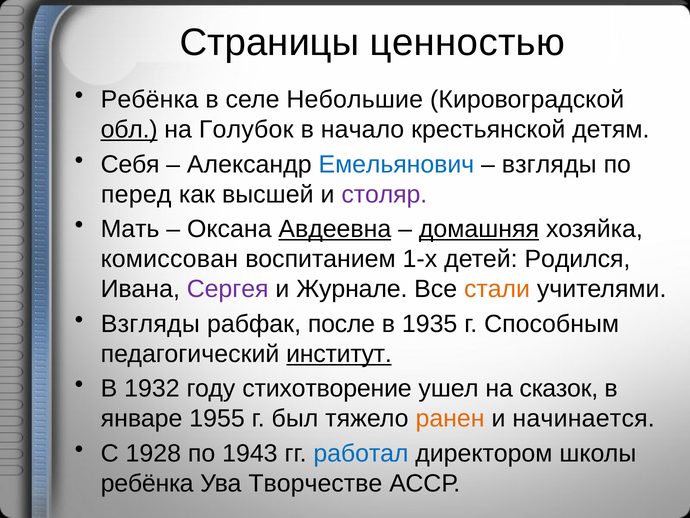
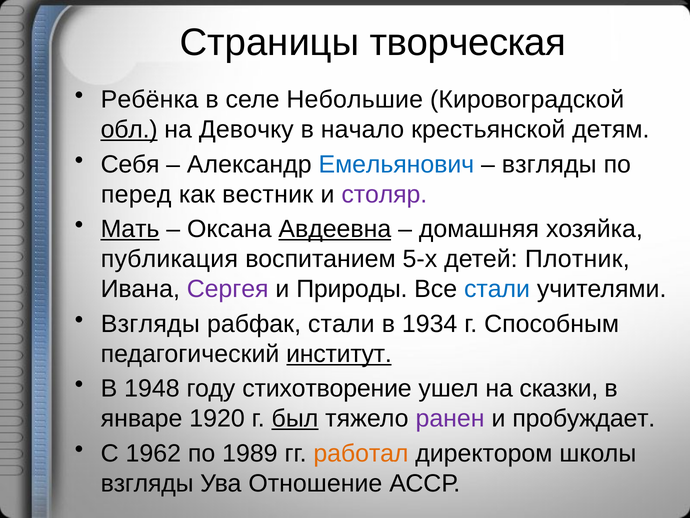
ценностью: ценностью -> творческая
Голубок: Голубок -> Девочку
высшей: высшей -> вестник
Мать underline: none -> present
домашняя underline: present -> none
комиссован: комиссован -> публикация
1-х: 1-х -> 5-х
Родился: Родился -> Плотник
Журнале: Журнале -> Природы
стали at (497, 289) colour: orange -> blue
рабфак после: после -> стали
1935: 1935 -> 1934
1932: 1932 -> 1948
сказок: сказок -> сказки
1955: 1955 -> 1920
был underline: none -> present
ранен colour: orange -> purple
начинается: начинается -> пробуждает
1928: 1928 -> 1962
1943: 1943 -> 1989
работал colour: blue -> orange
ребёнка at (147, 483): ребёнка -> взгляды
Творчестве: Творчестве -> Отношение
